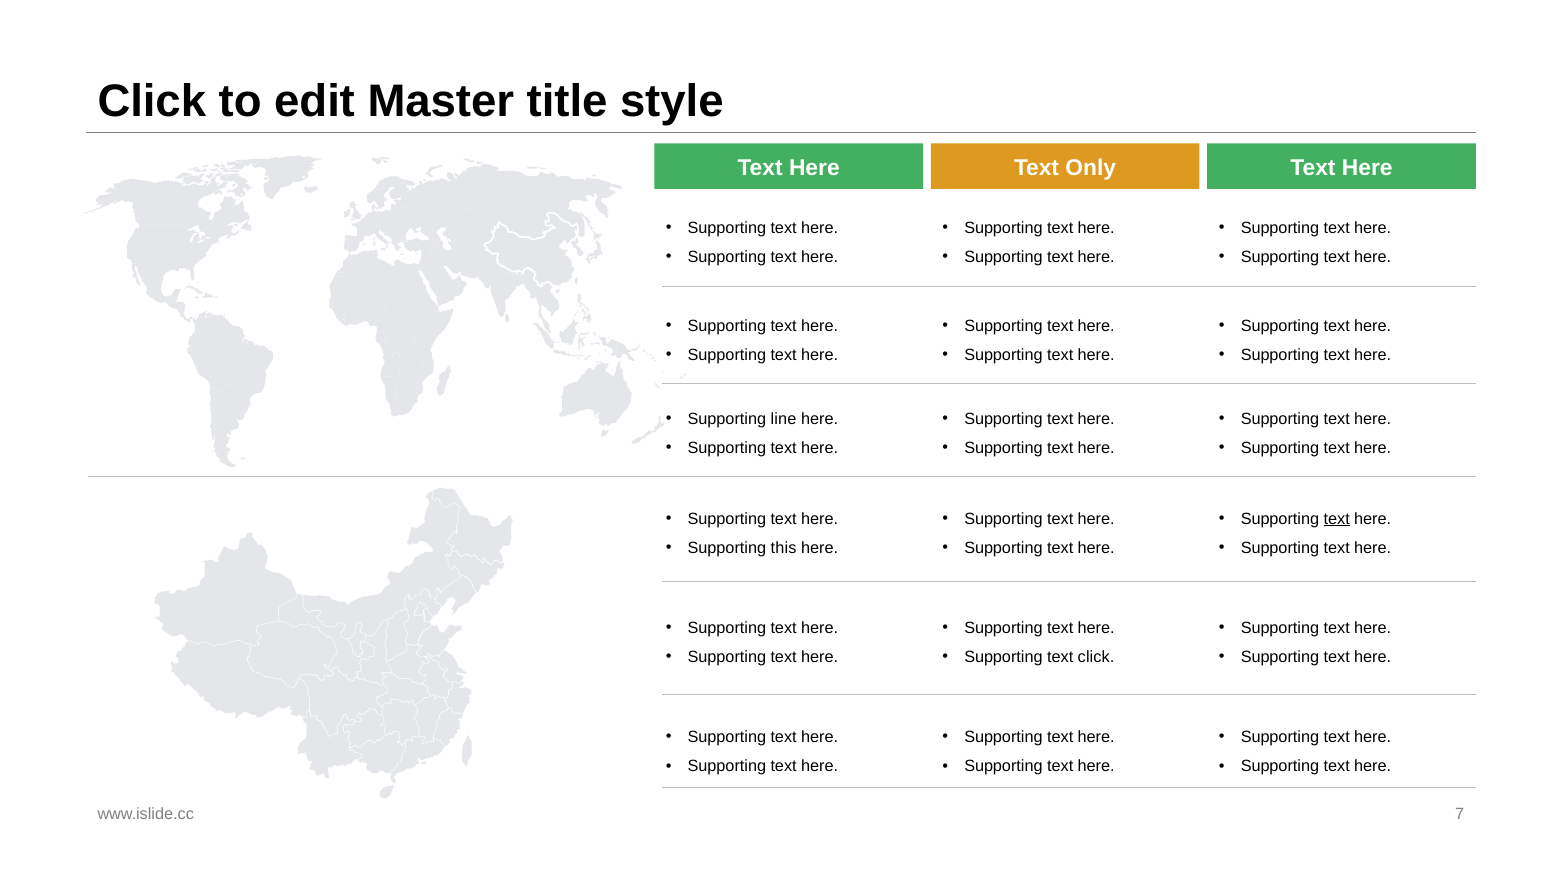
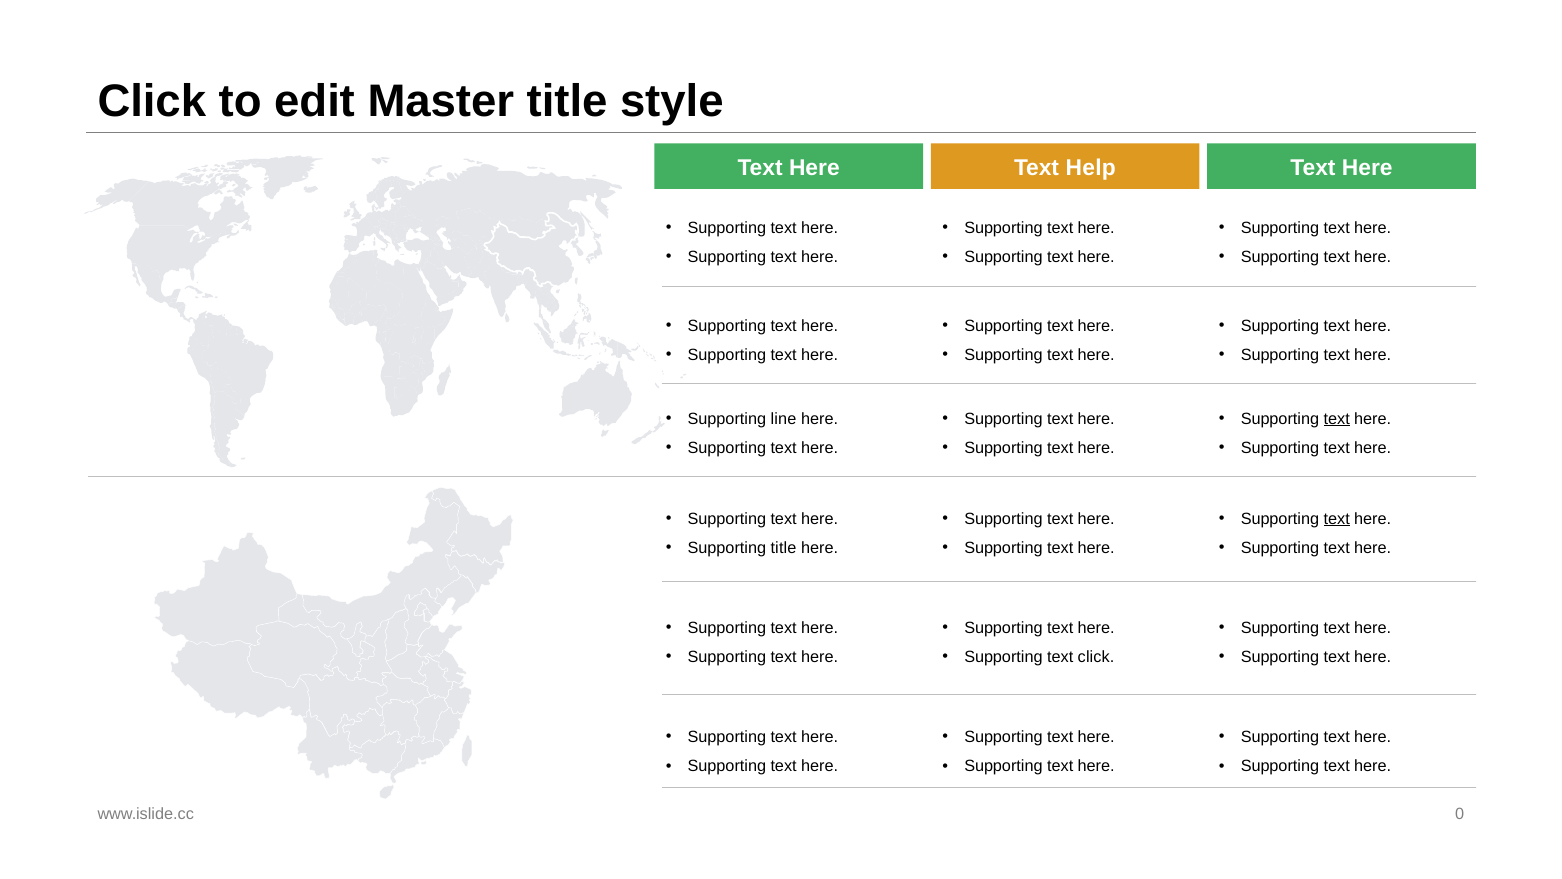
Only: Only -> Help
text at (1337, 419) underline: none -> present
Supporting this: this -> title
7: 7 -> 0
